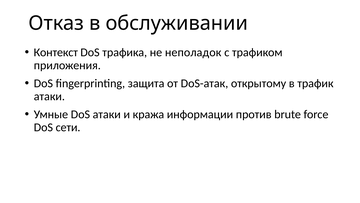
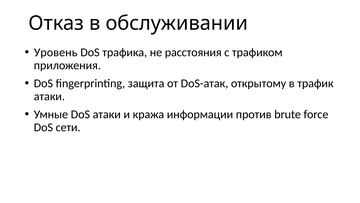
Контекст: Контекст -> Уровень
неполадок: неполадок -> расстояния
